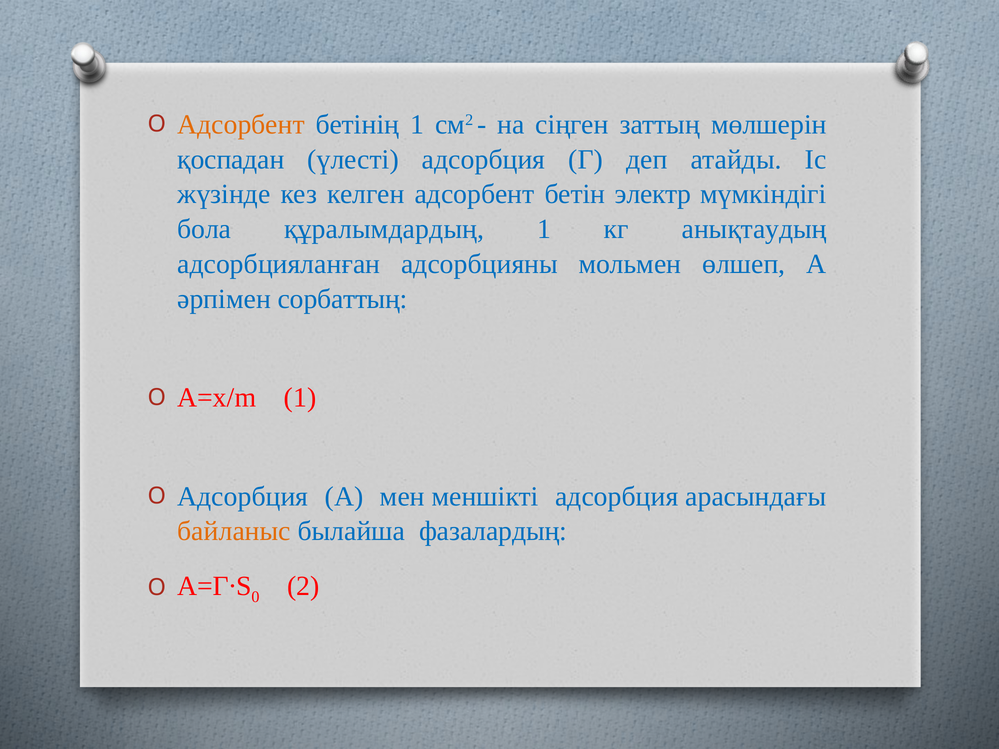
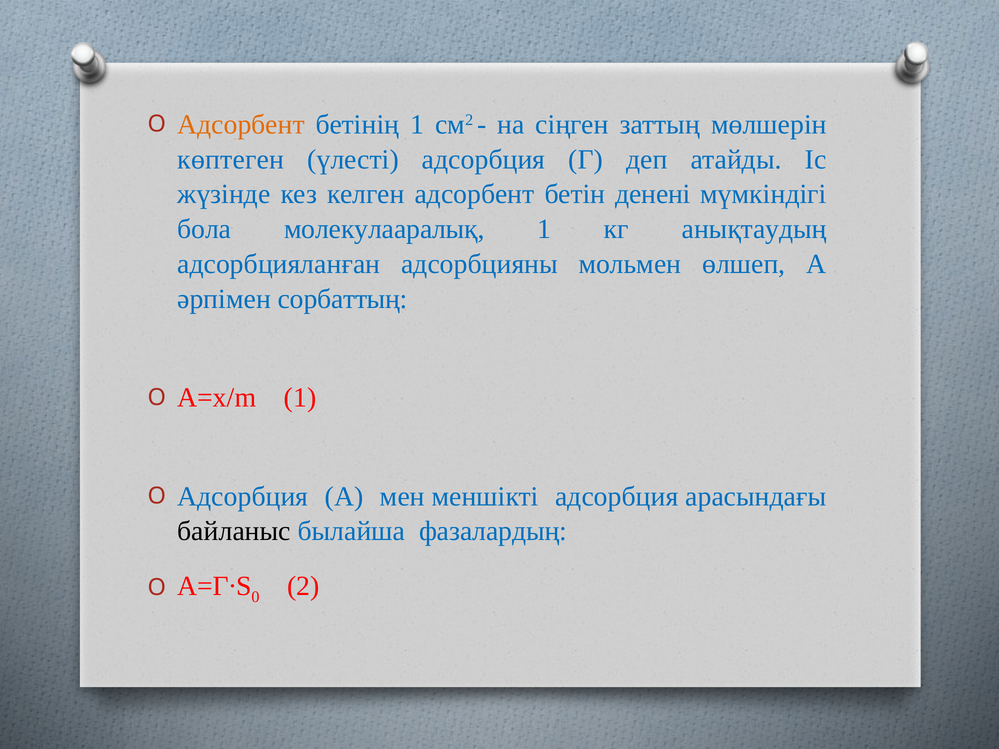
қоспадан: қоспадан -> көптеген
электр: электр -> денені
құралымдардың: құралымдардың -> молекулааралық
байланыс colour: orange -> black
